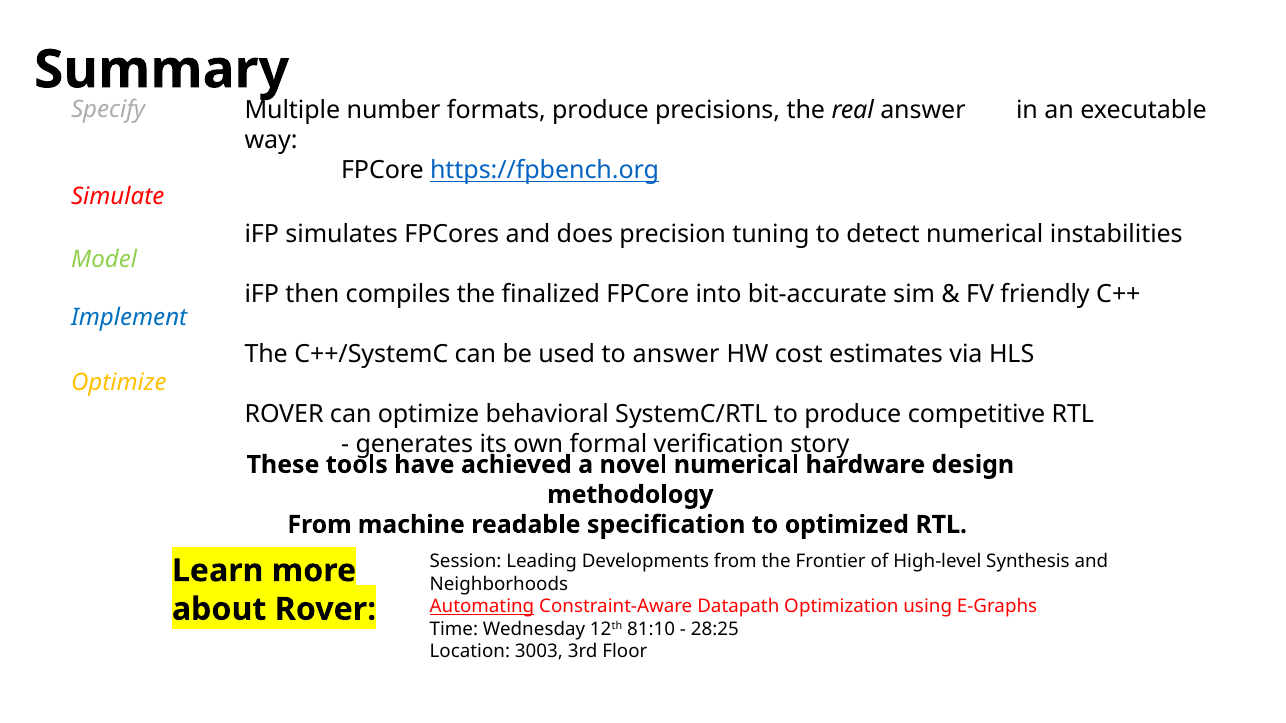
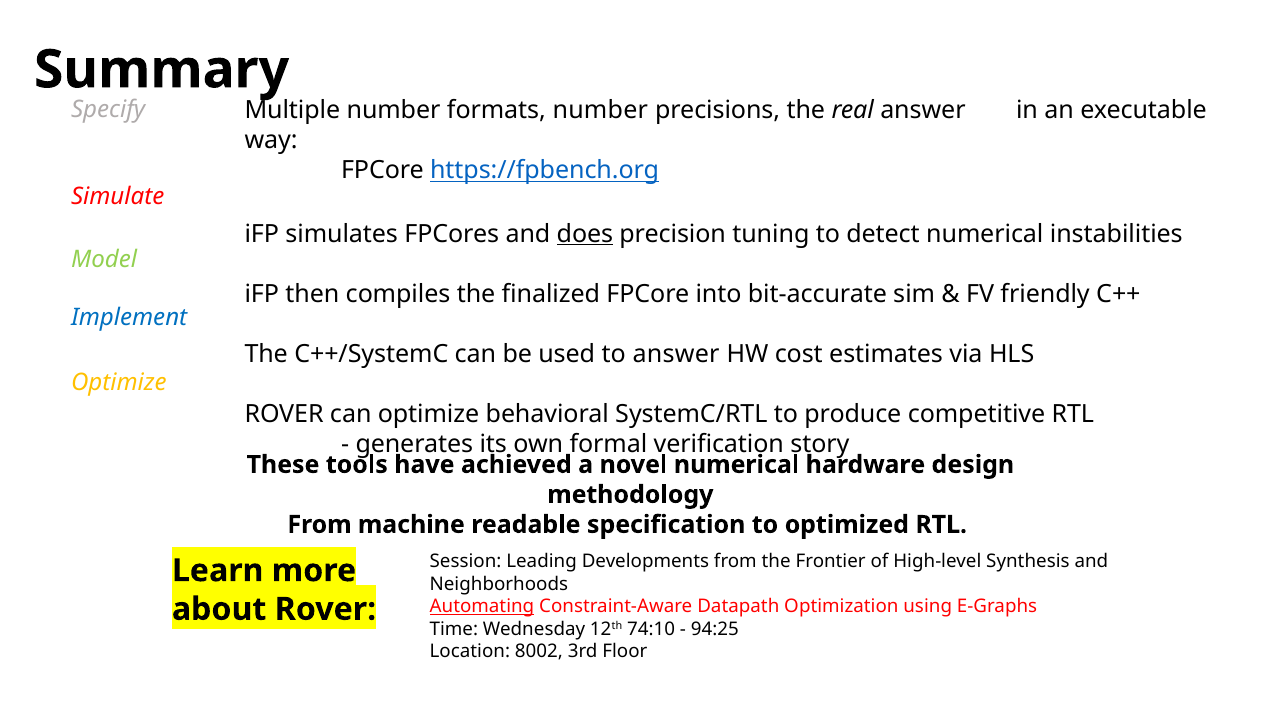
formats produce: produce -> number
does underline: none -> present
81:10: 81:10 -> 74:10
28:25: 28:25 -> 94:25
3003: 3003 -> 8002
